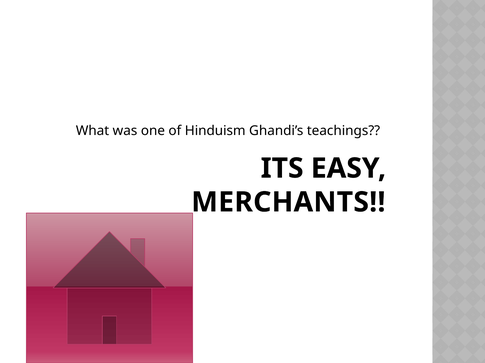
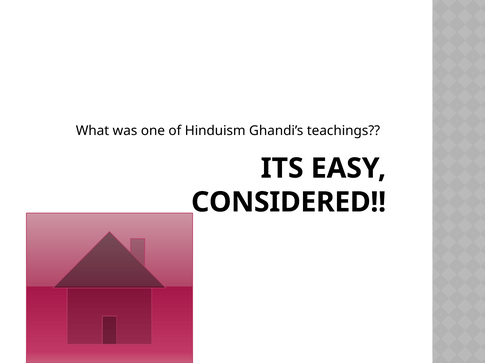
MERCHANTS: MERCHANTS -> CONSIDERED
